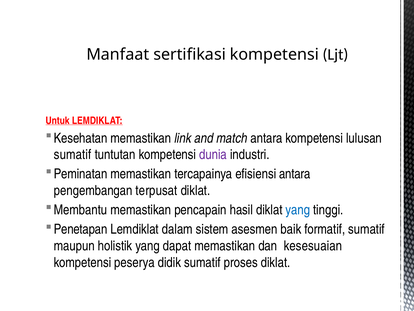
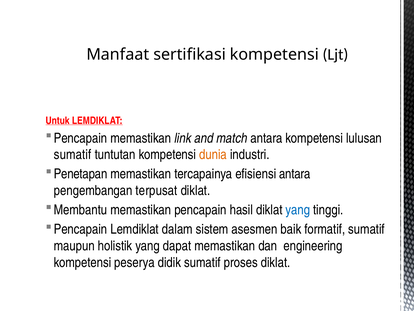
Kesehatan at (81, 138): Kesehatan -> Pencapain
dunia colour: purple -> orange
Peminatan: Peminatan -> Penetapan
Penetapan at (81, 229): Penetapan -> Pencapain
kesesuaian: kesesuaian -> engineering
